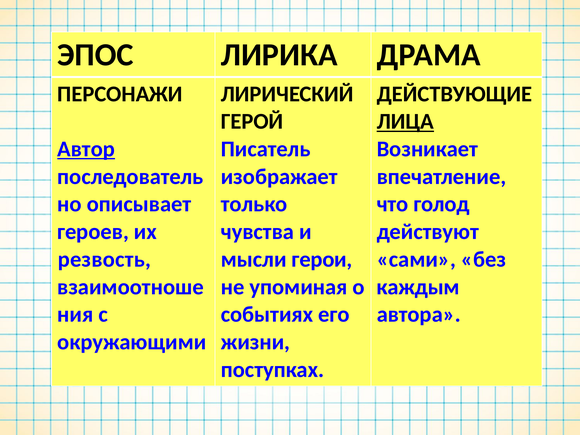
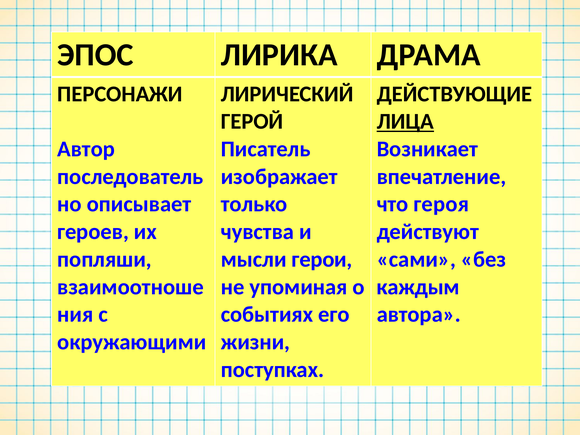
Автор underline: present -> none
голод: голод -> героя
резвость: резвость -> попляши
